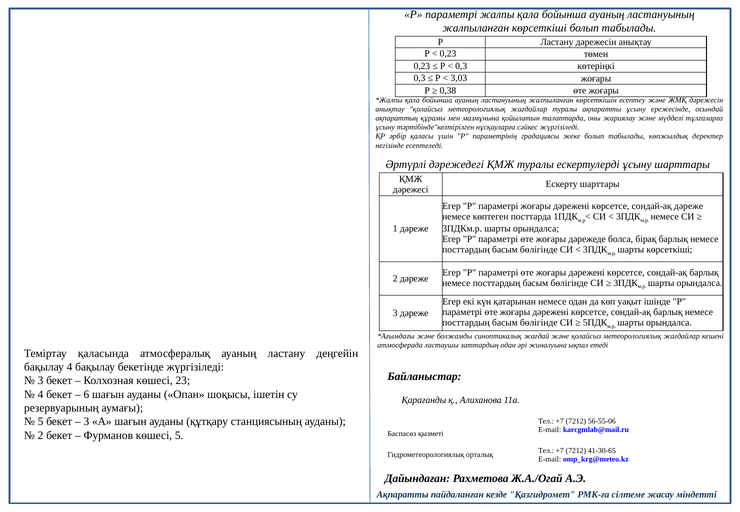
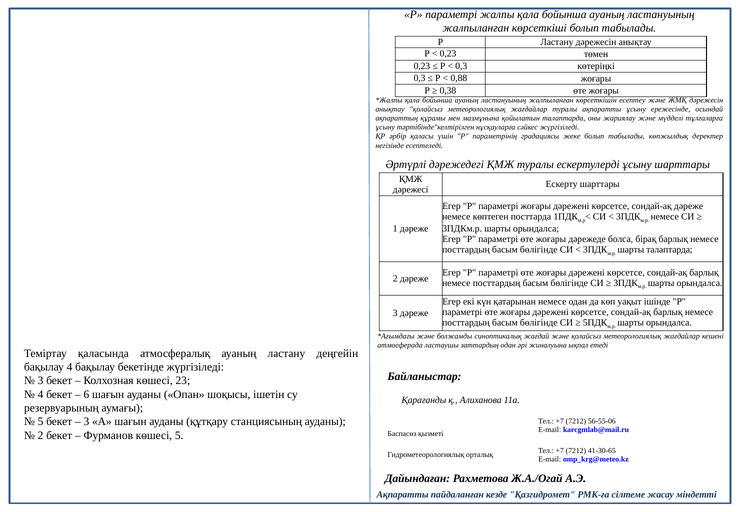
3,03: 3,03 -> 0,88
шарты көрсеткіші: көрсеткіші -> талаптарда
